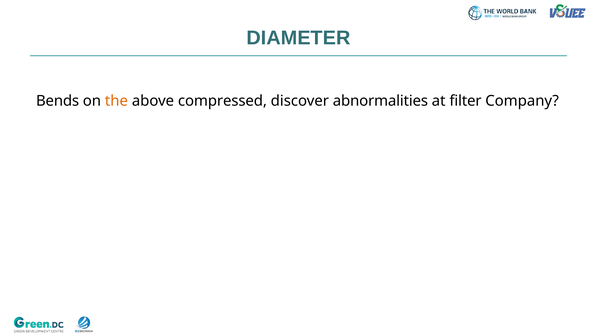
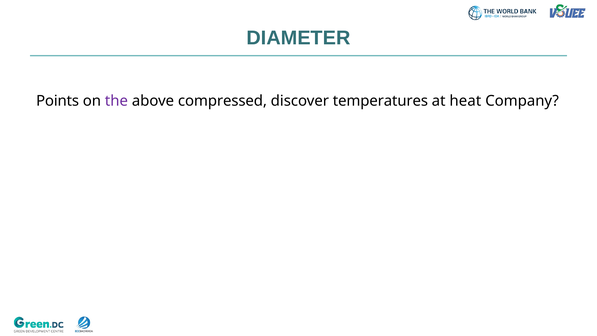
Bends: Bends -> Points
the colour: orange -> purple
abnormalities: abnormalities -> temperatures
filter: filter -> heat
